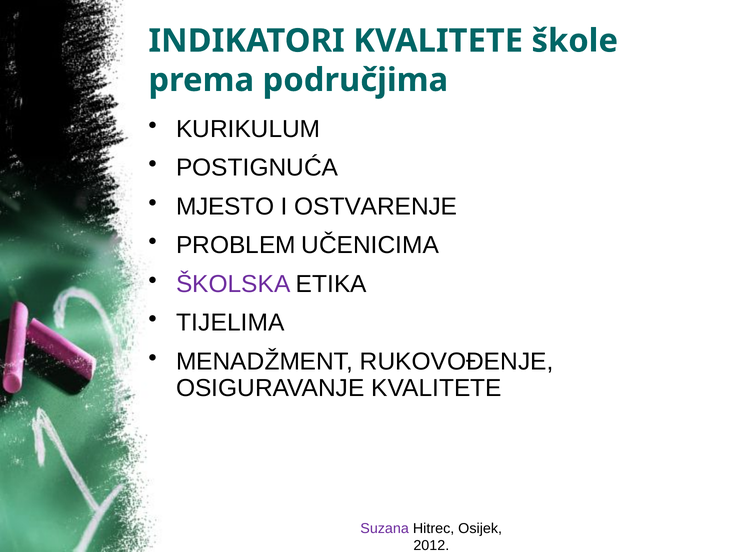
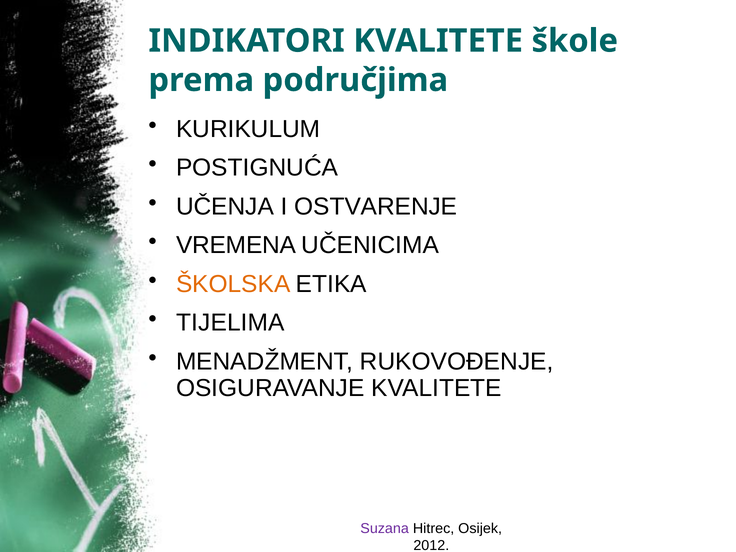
MJESTO: MJESTO -> UČENJA
PROBLEM: PROBLEM -> VREMENA
ŠKOLSKA colour: purple -> orange
